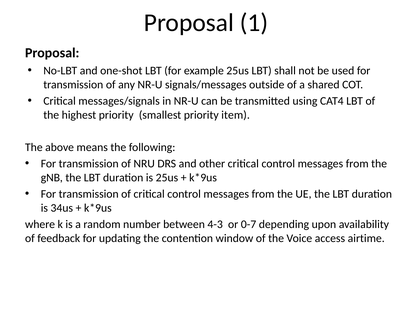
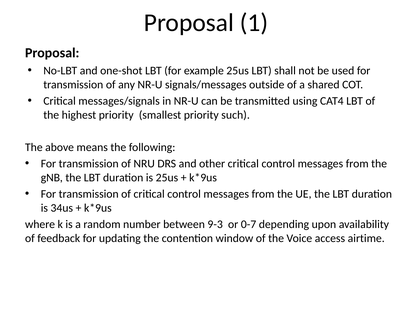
item: item -> such
4-3: 4-3 -> 9-3
